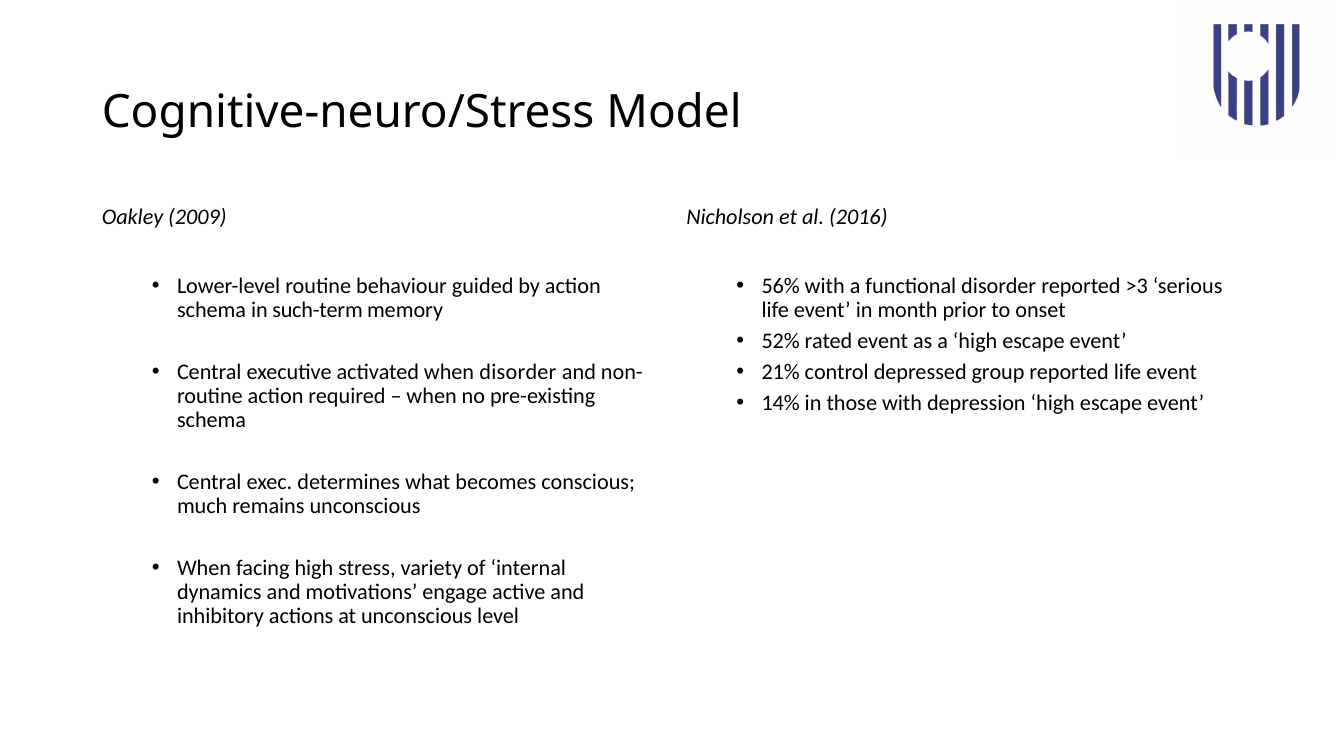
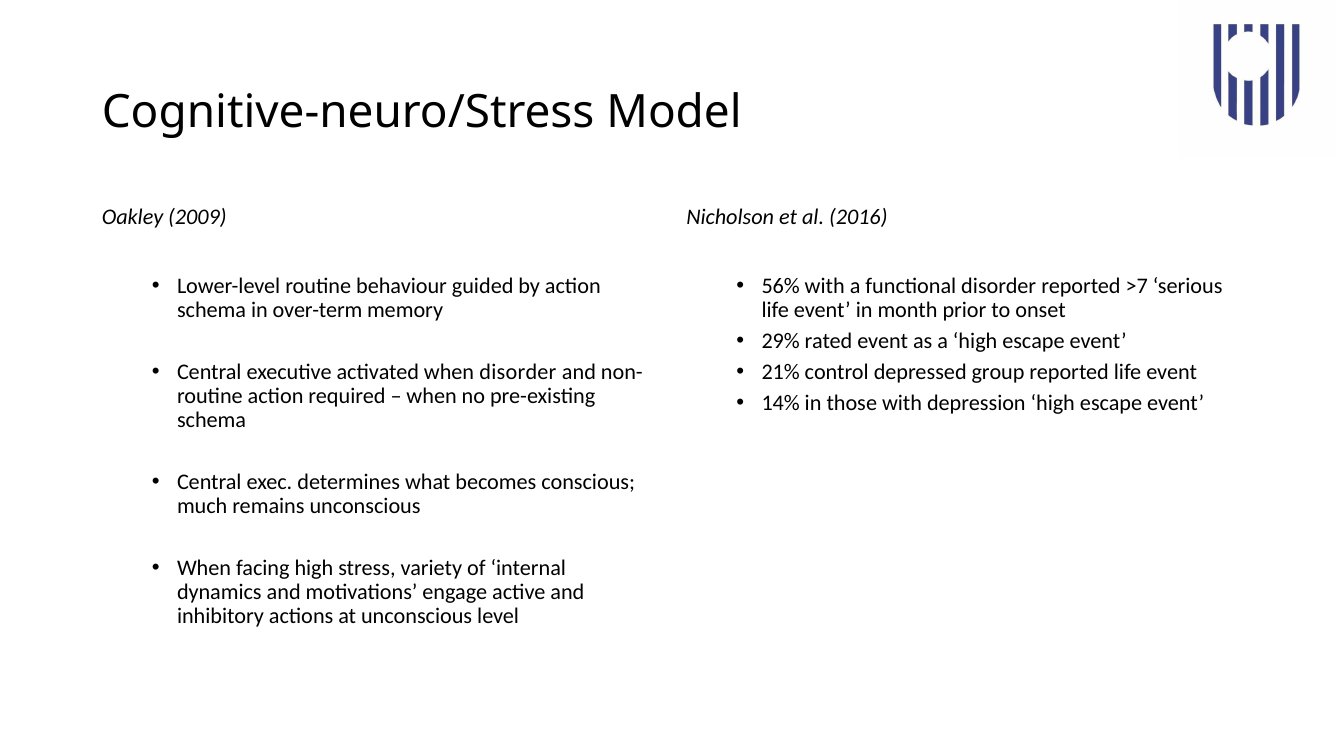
>3: >3 -> >7
such-term: such-term -> over-term
52%: 52% -> 29%
